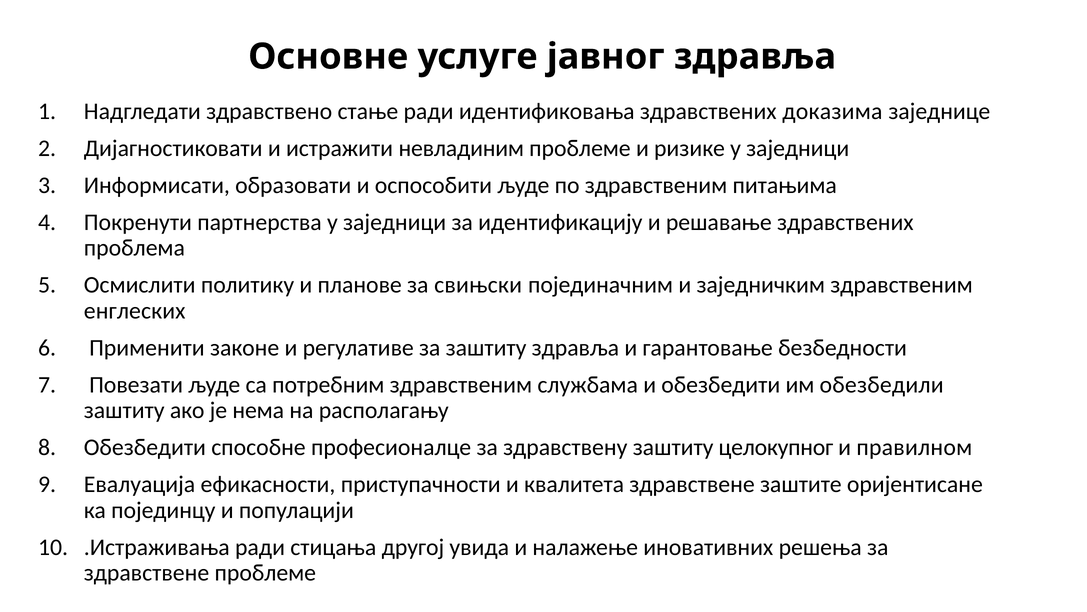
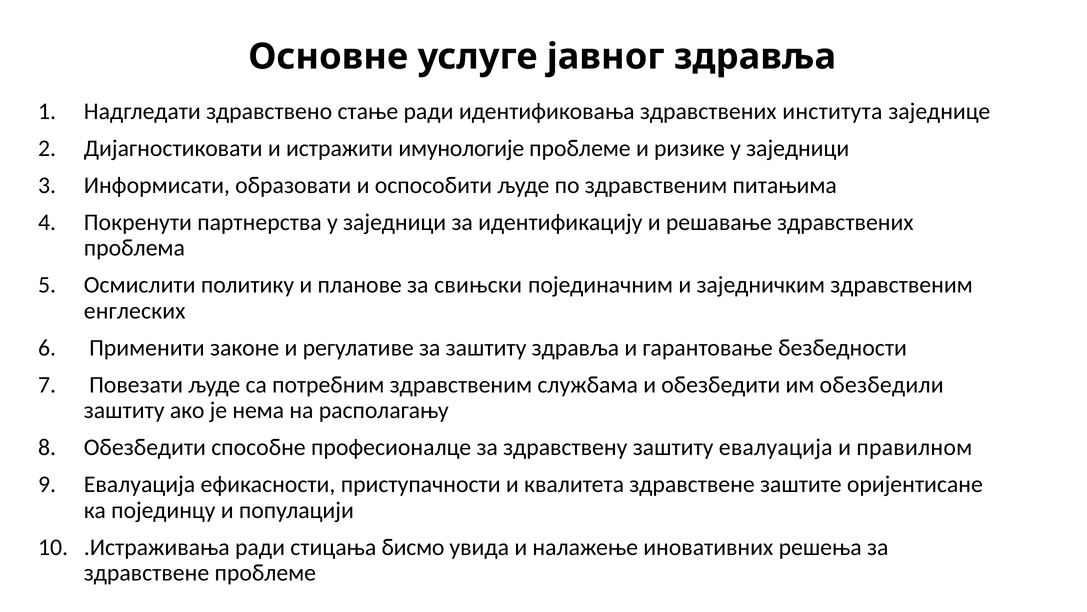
доказима: доказима -> института
невладиним: невладиним -> имунологије
заштиту целокупног: целокупног -> евалуација
другој: другој -> бисмо
